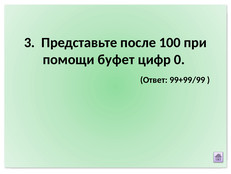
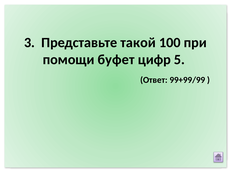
после: после -> такой
0: 0 -> 5
